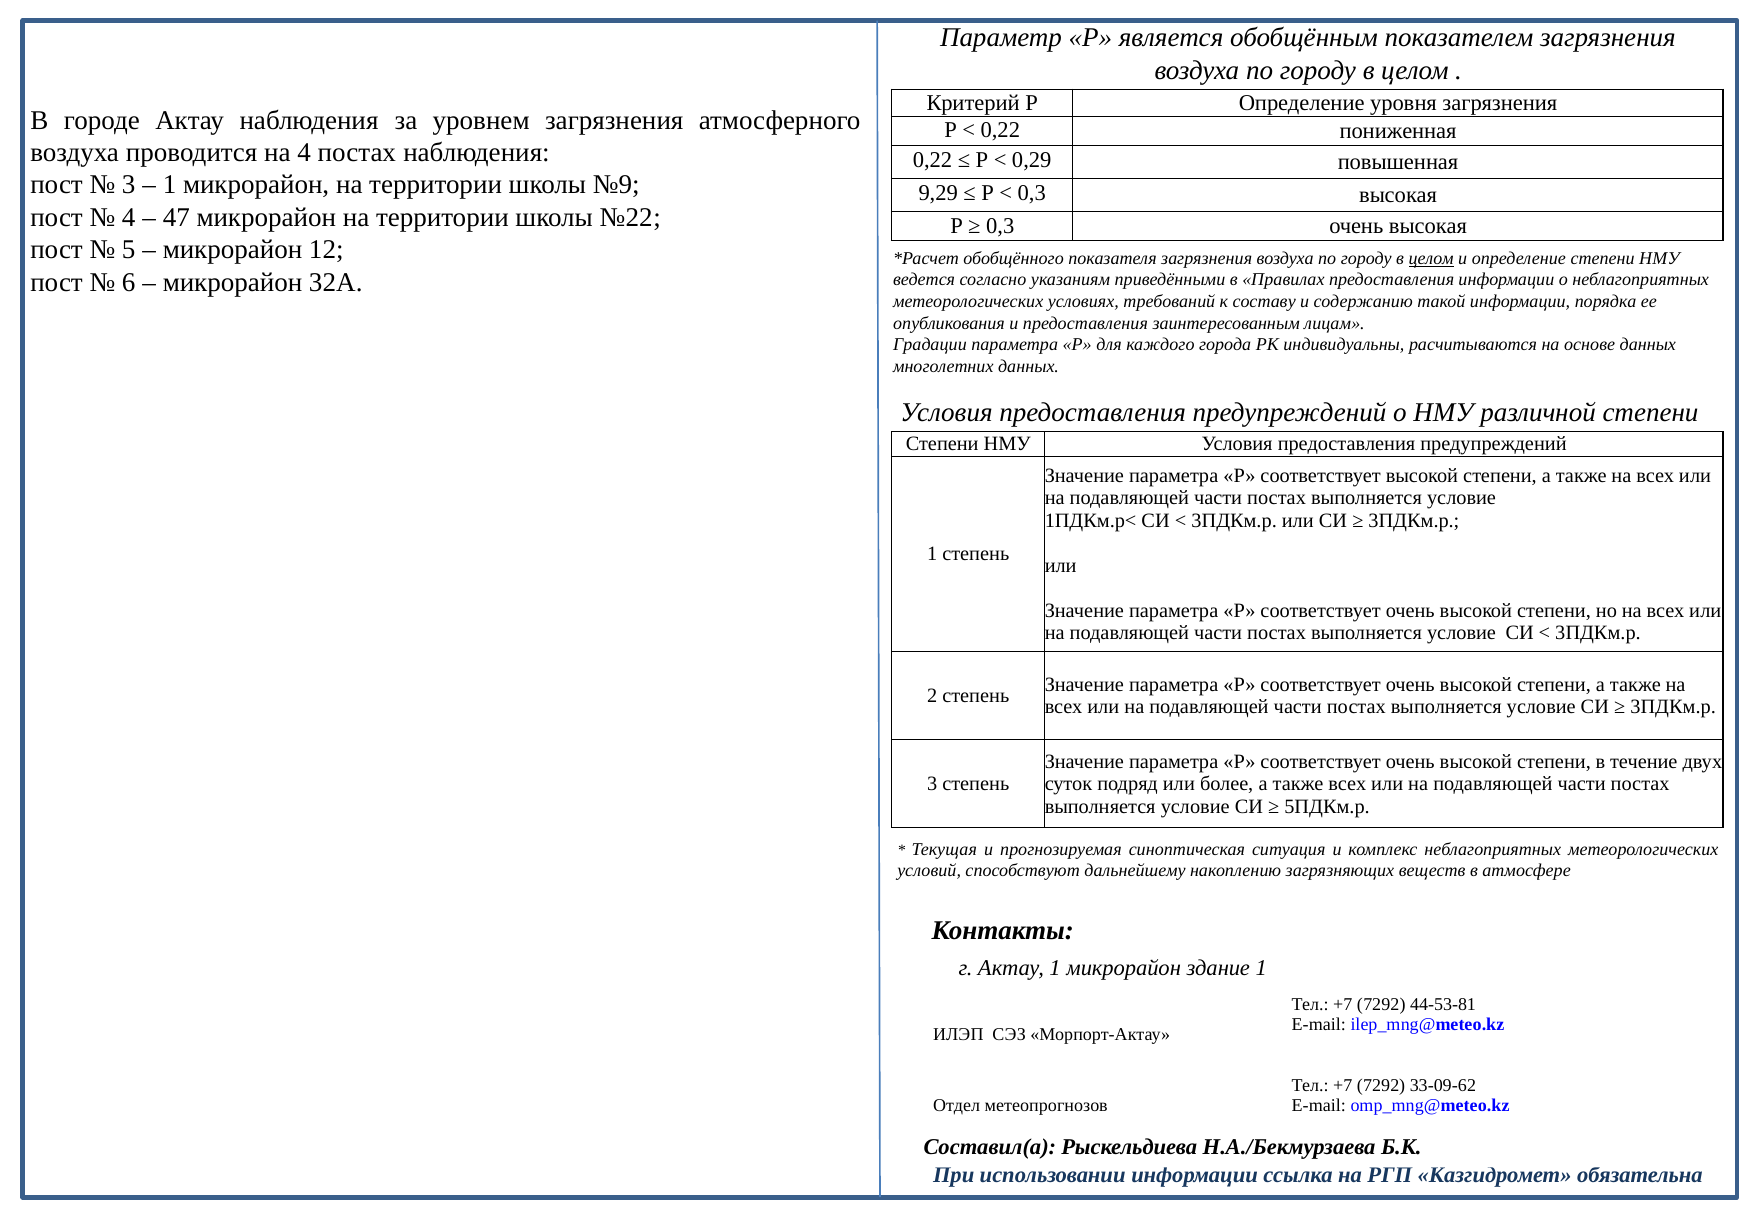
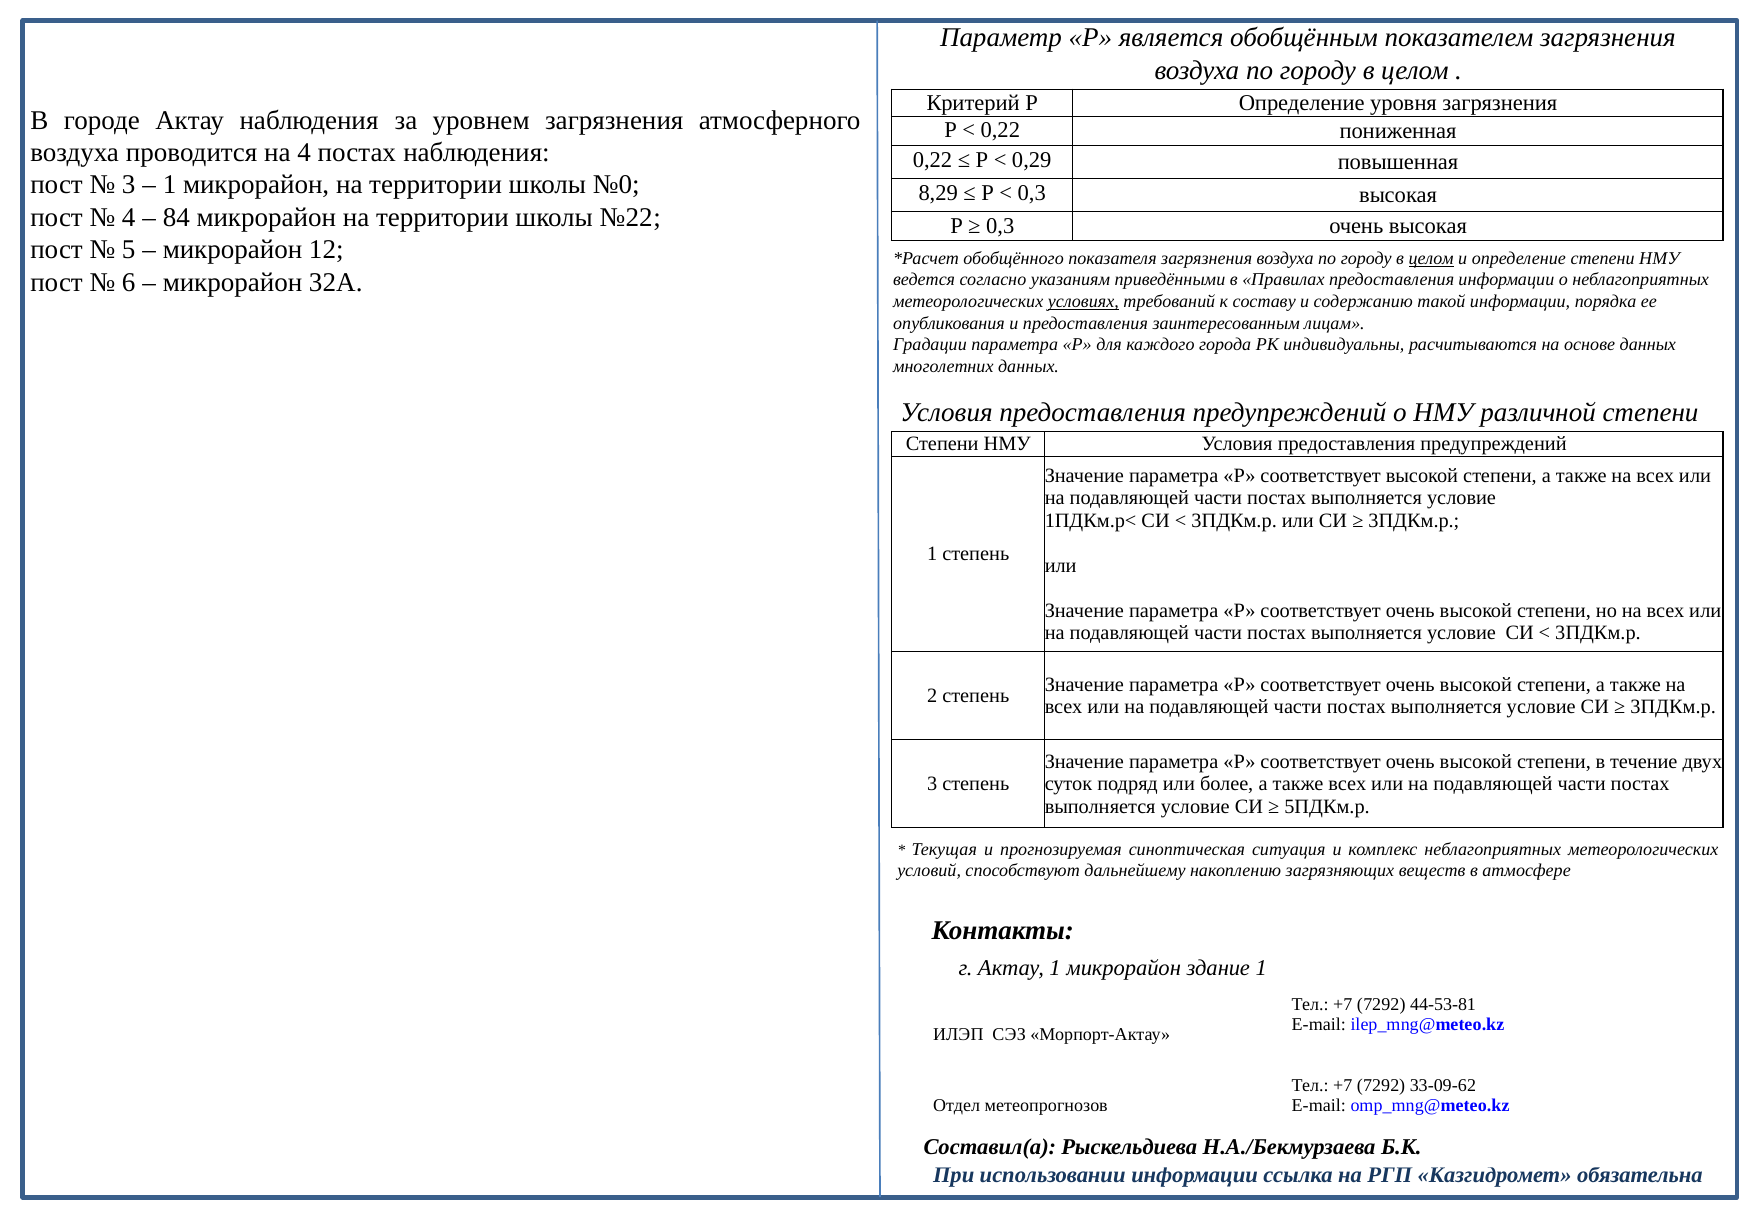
№9: №9 -> №0
9,29: 9,29 -> 8,29
47: 47 -> 84
условиях underline: none -> present
